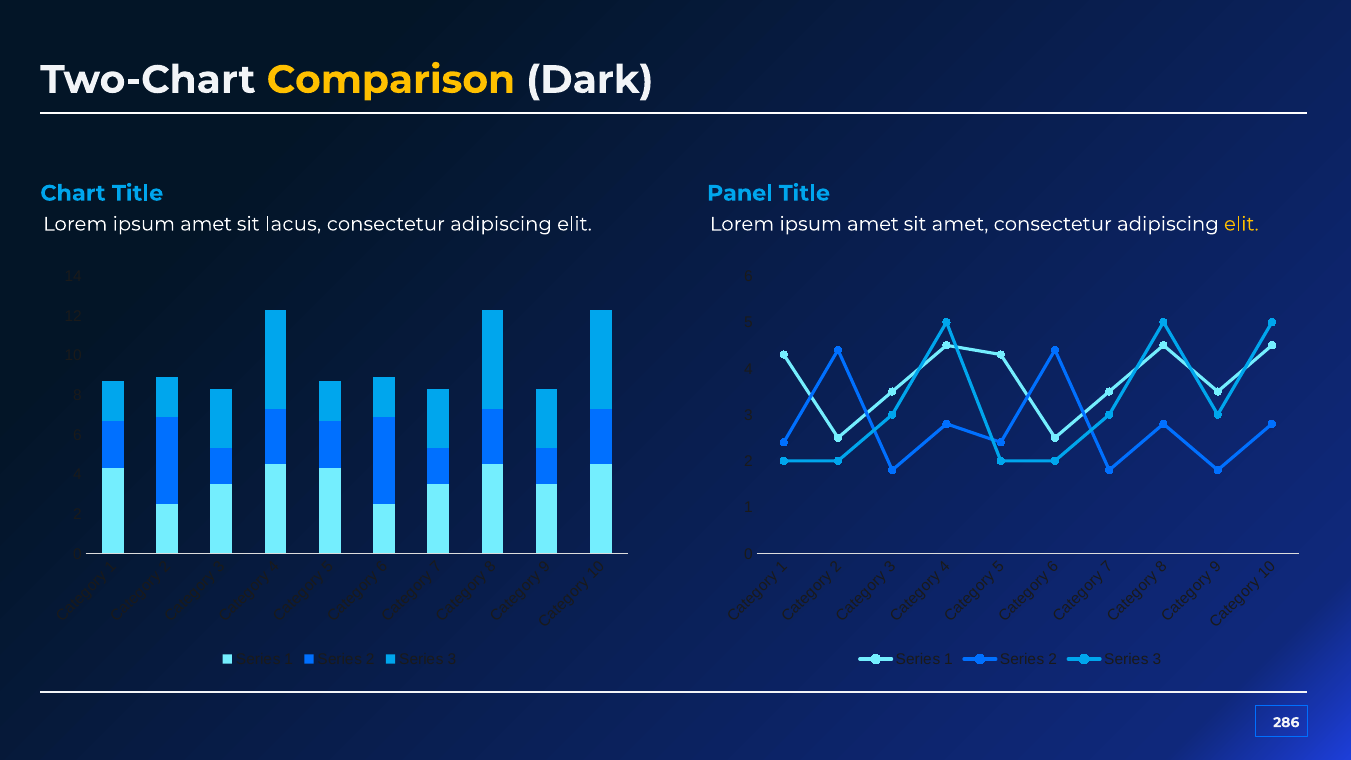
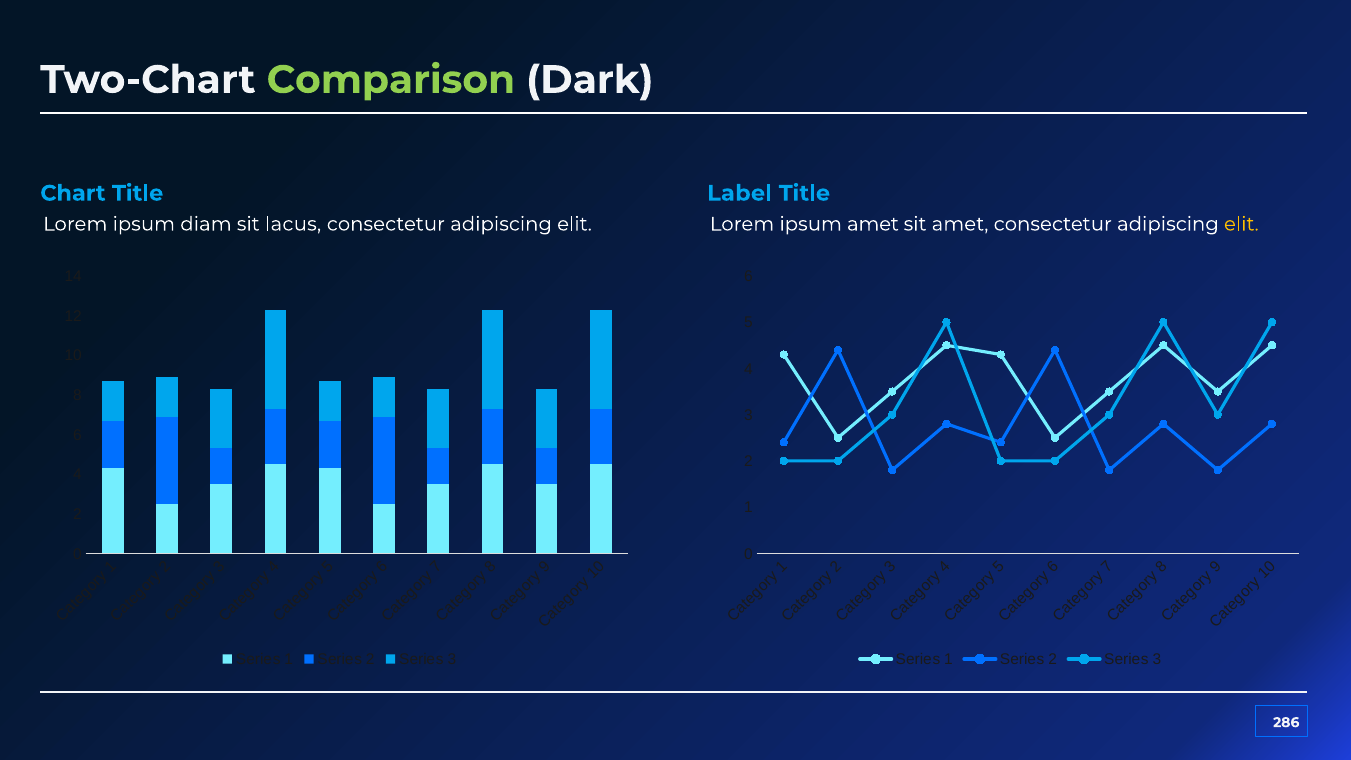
Comparison colour: yellow -> light green
Panel: Panel -> Label
amet at (206, 224): amet -> diam
